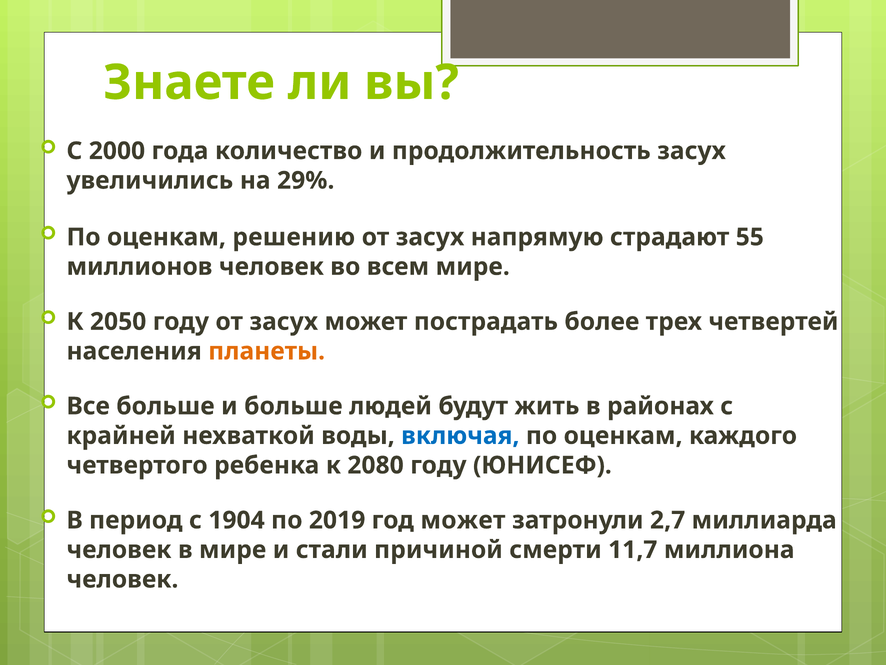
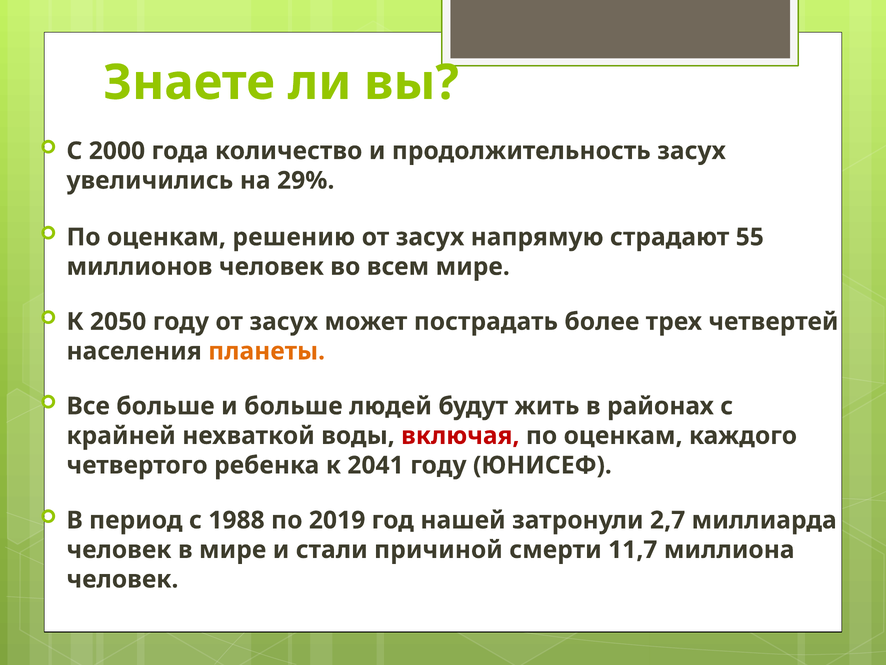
включая colour: blue -> red
2080: 2080 -> 2041
1904: 1904 -> 1988
год может: может -> нашей
